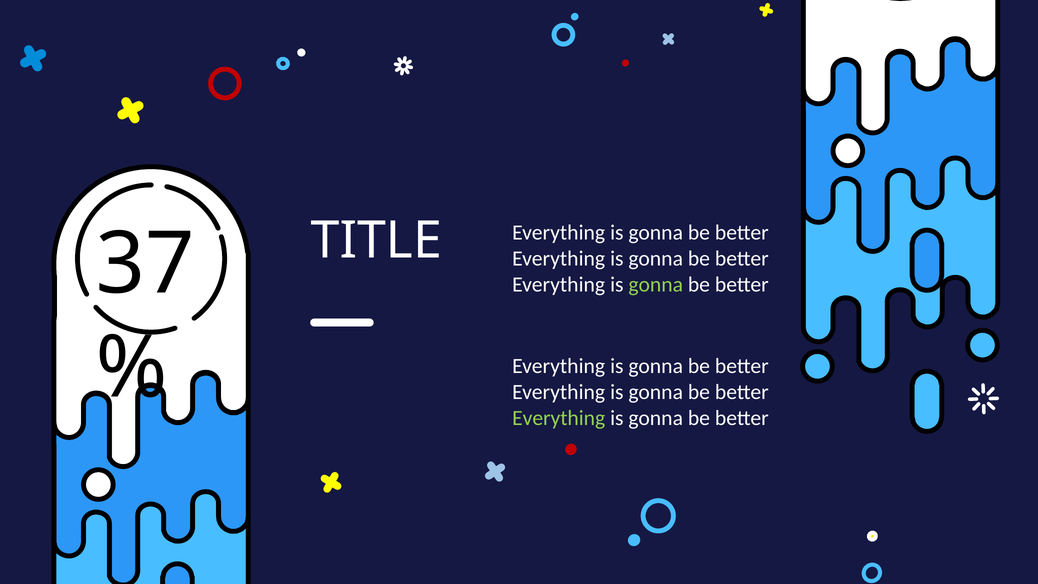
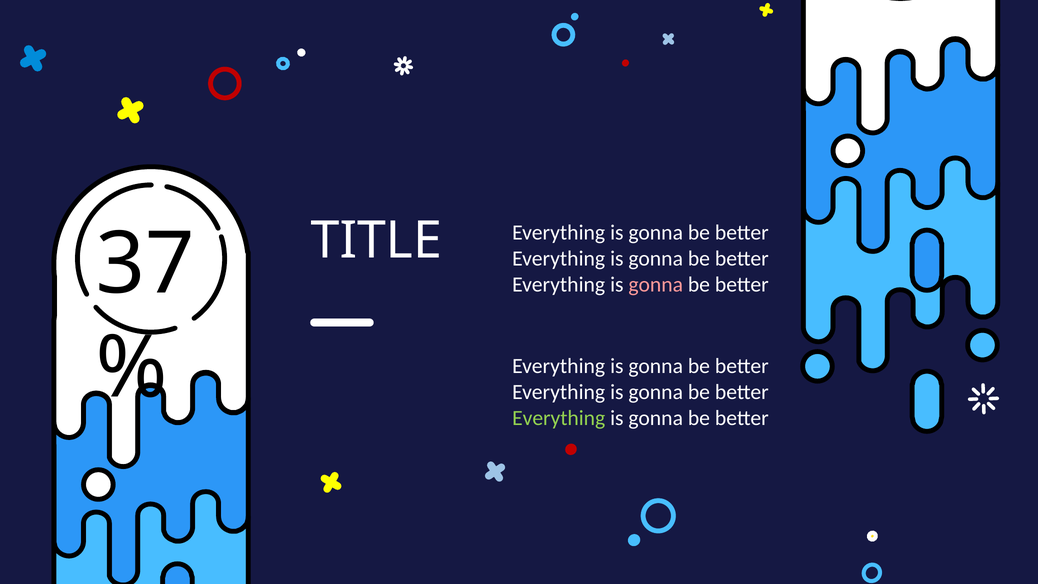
gonna at (656, 285) colour: light green -> pink
